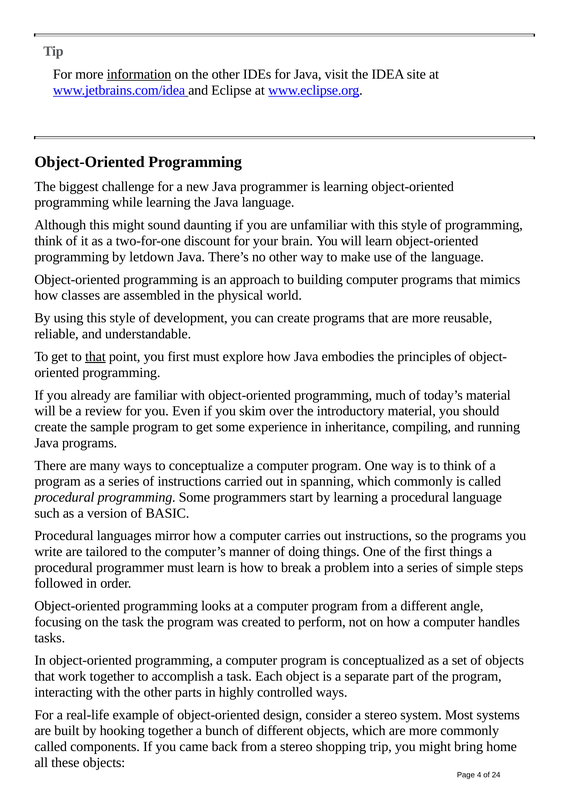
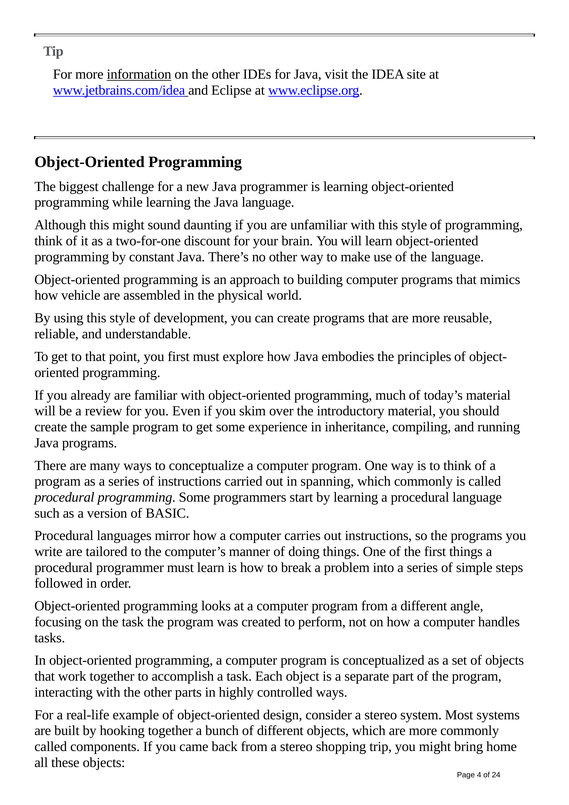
letdown: letdown -> constant
classes: classes -> vehicle
that at (95, 357) underline: present -> none
